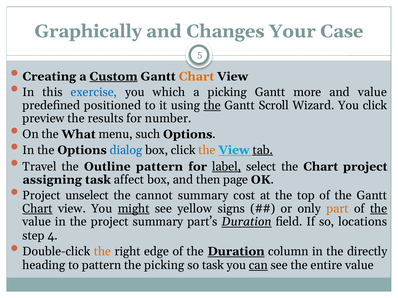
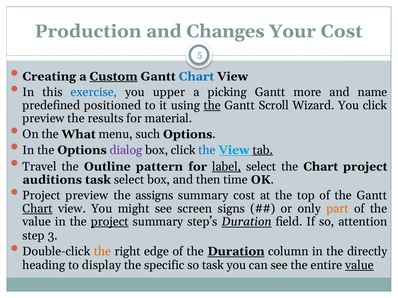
Graphically: Graphically -> Production
Your Case: Case -> Cost
Chart at (196, 77) colour: orange -> blue
which: which -> upper
and value: value -> name
number: number -> material
dialog colour: blue -> purple
the at (207, 150) colour: orange -> blue
assigning: assigning -> auditions
task affect: affect -> select
page: page -> time
Project unselect: unselect -> preview
cannot: cannot -> assigns
might underline: present -> none
yellow: yellow -> screen
the at (379, 209) underline: present -> none
project at (110, 222) underline: none -> present
part’s: part’s -> step’s
locations: locations -> attention
4: 4 -> 3
to pattern: pattern -> display
the picking: picking -> specific
can underline: present -> none
value at (359, 266) underline: none -> present
